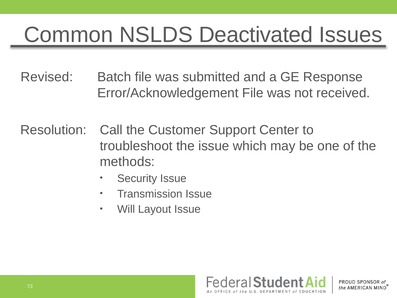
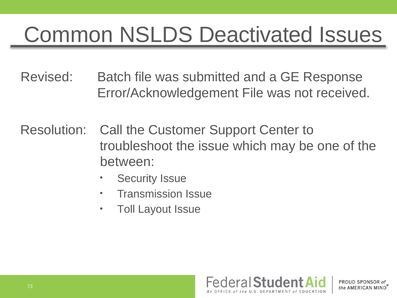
methods: methods -> between
Will: Will -> Toll
